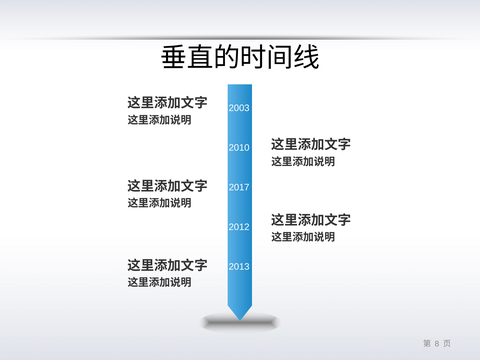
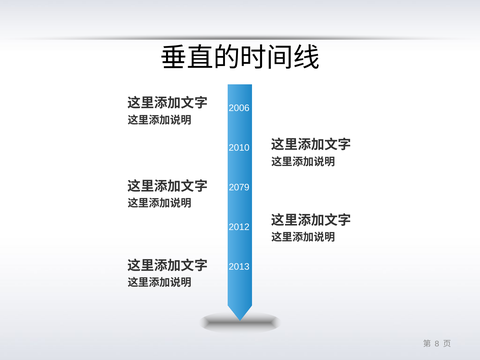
2003: 2003 -> 2006
2017: 2017 -> 2079
